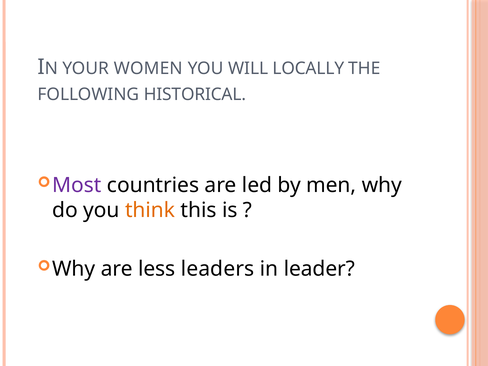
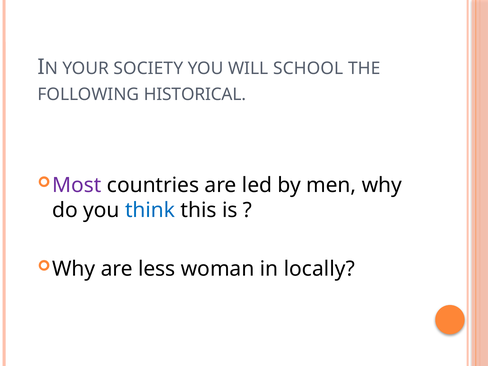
WOMEN: WOMEN -> SOCIETY
LOCALLY: LOCALLY -> SCHOOL
think colour: orange -> blue
leaders: leaders -> woman
leader: leader -> locally
